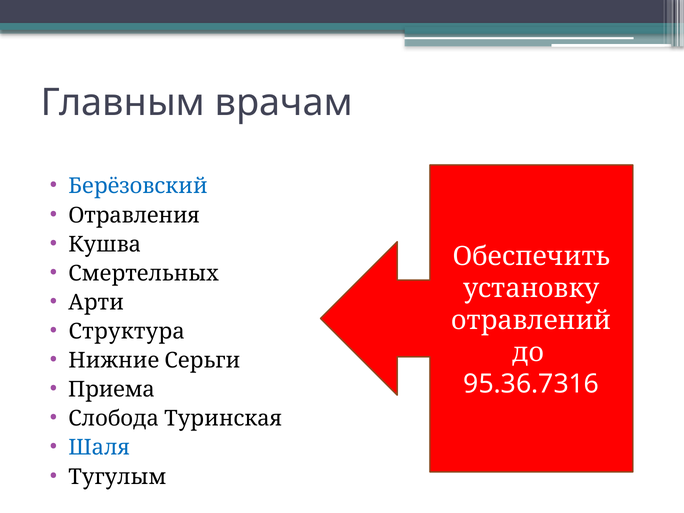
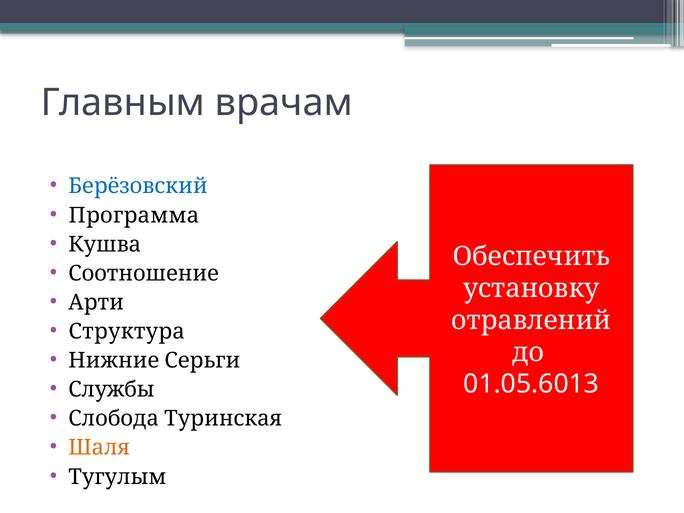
Отравления: Отравления -> Программа
Смертельных: Смертельных -> Соотношение
95.36.7316: 95.36.7316 -> 01.05.6013
Приема: Приема -> Службы
Шаля colour: blue -> orange
